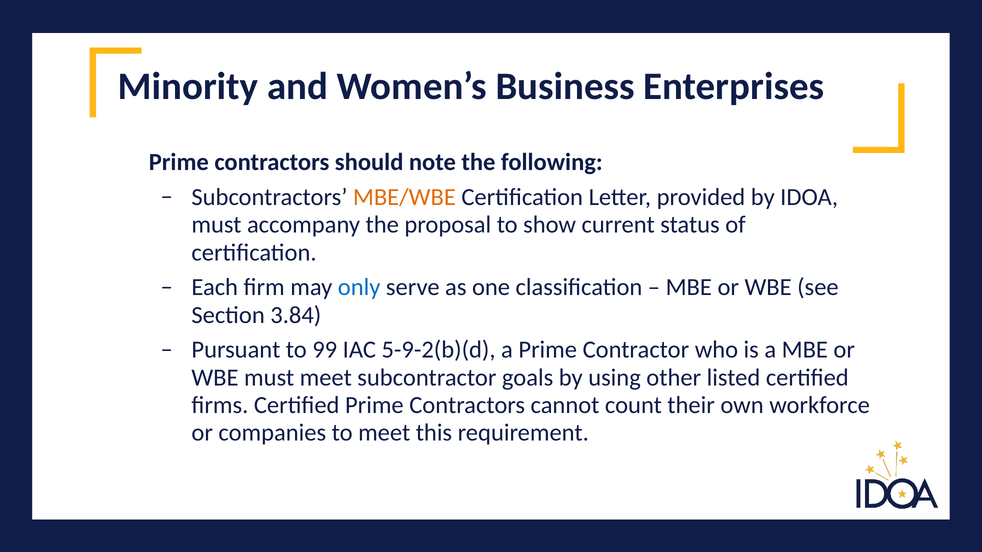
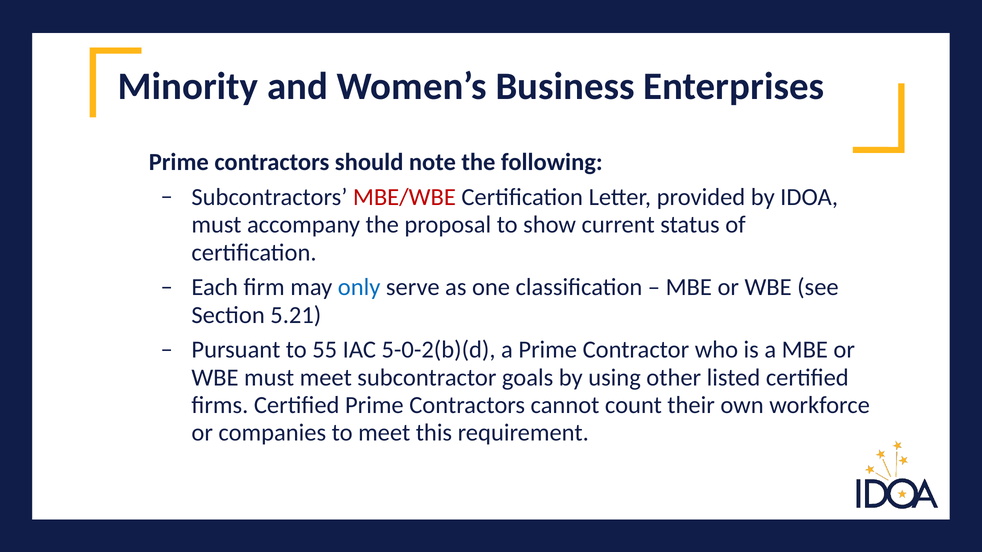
MBE/WBE colour: orange -> red
3.84: 3.84 -> 5.21
99: 99 -> 55
5-9-2(b)(d: 5-9-2(b)(d -> 5-0-2(b)(d
